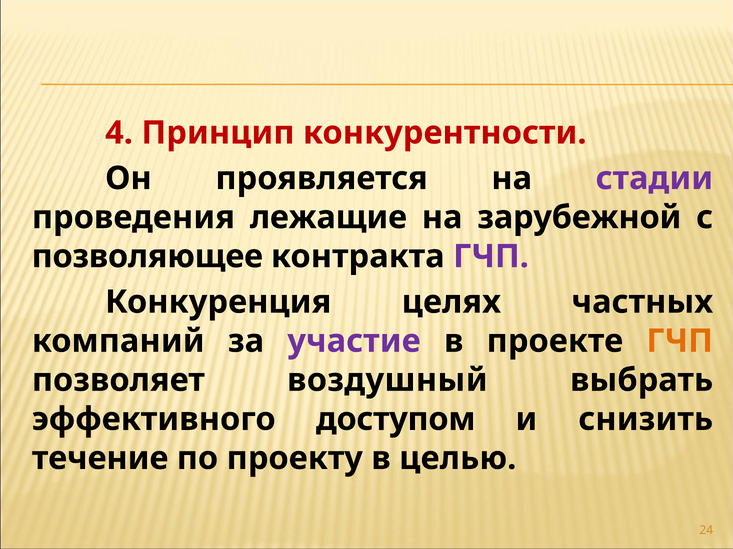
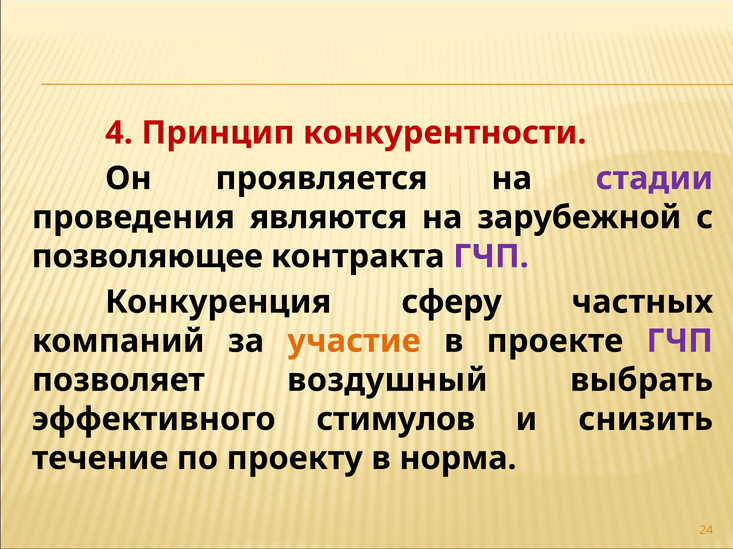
лежащие: лежащие -> являются
целях: целях -> сферу
участие colour: purple -> orange
ГЧП at (680, 342) colour: orange -> purple
доступом: доступом -> стимулов
целью: целью -> норма
